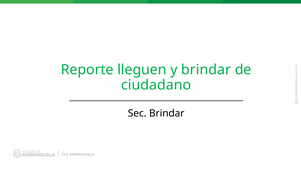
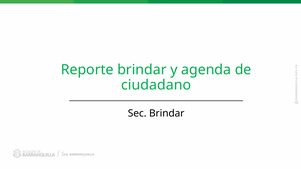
Reporte lleguen: lleguen -> brindar
y brindar: brindar -> agenda
